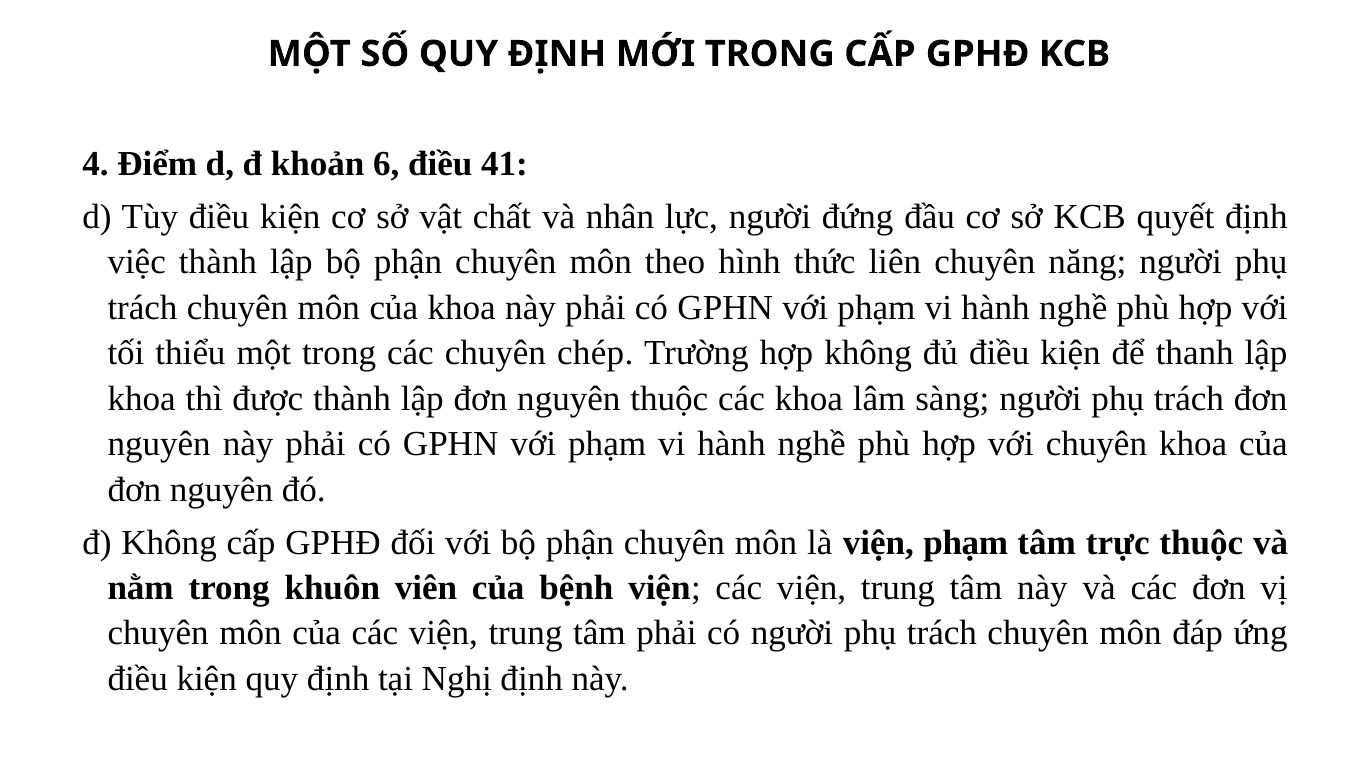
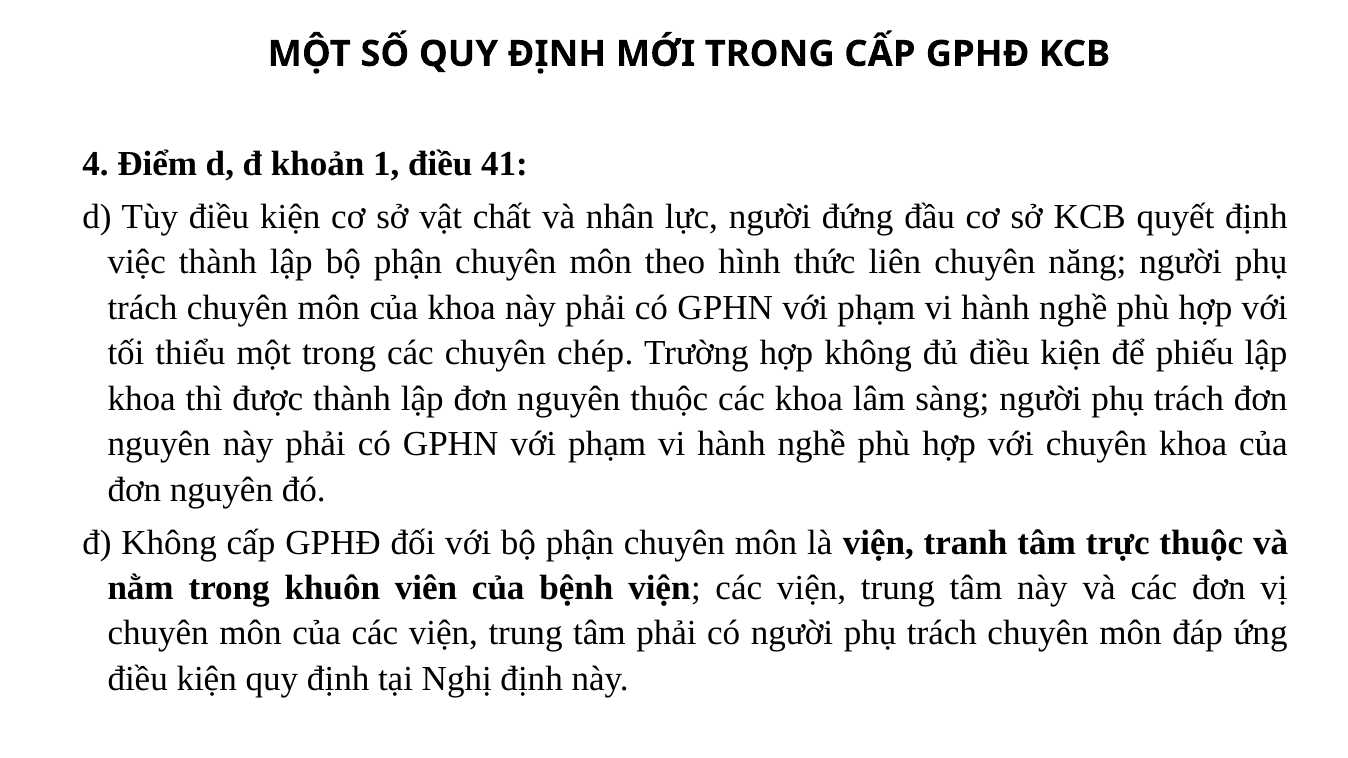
6: 6 -> 1
thanh: thanh -> phiếu
viện phạm: phạm -> tranh
